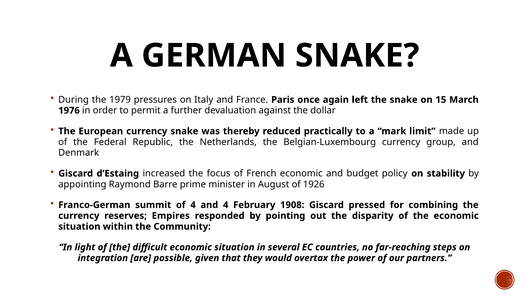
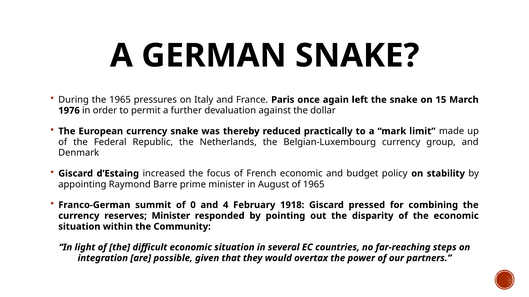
the 1979: 1979 -> 1965
of 1926: 1926 -> 1965
of 4: 4 -> 0
1908: 1908 -> 1918
reserves Empires: Empires -> Minister
